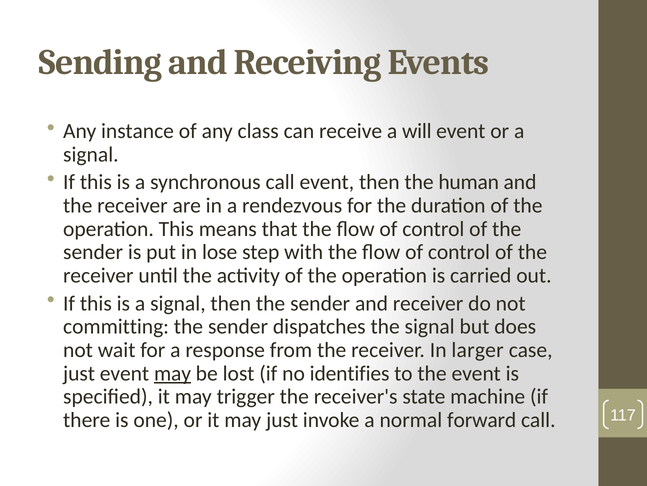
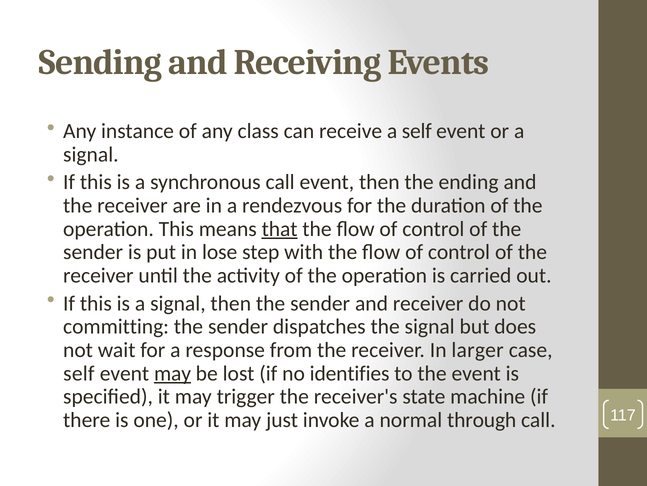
a will: will -> self
human: human -> ending
that underline: none -> present
just at (79, 373): just -> self
forward: forward -> through
